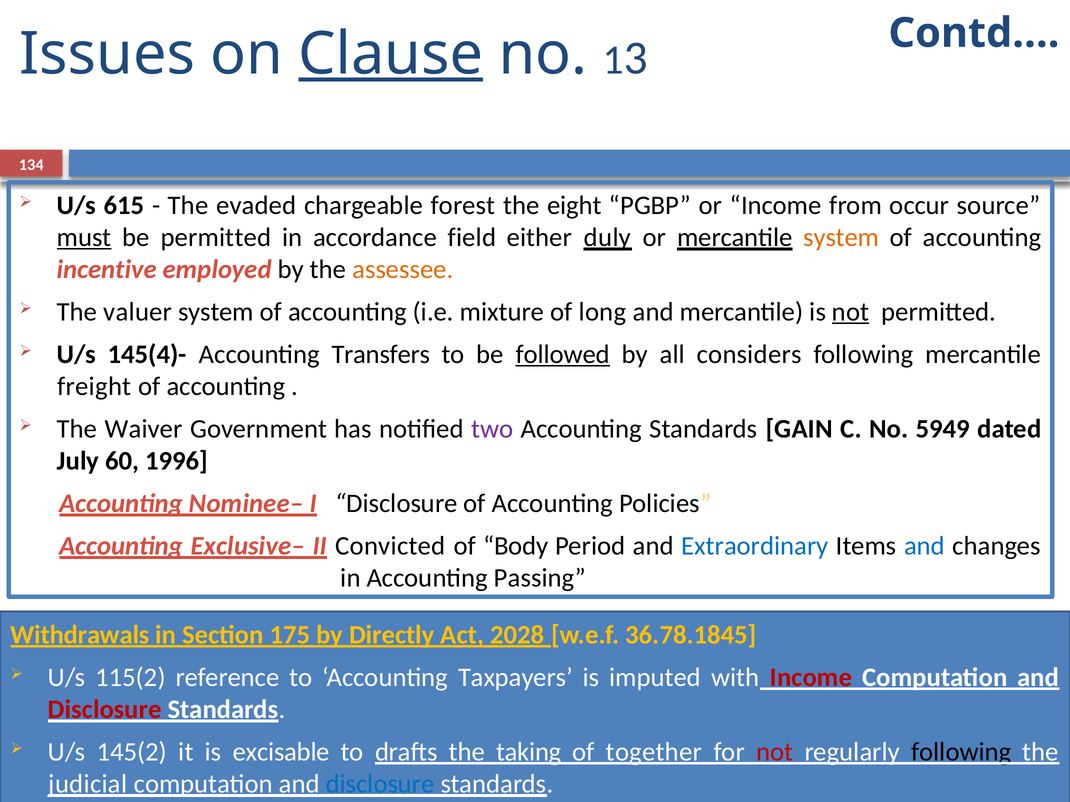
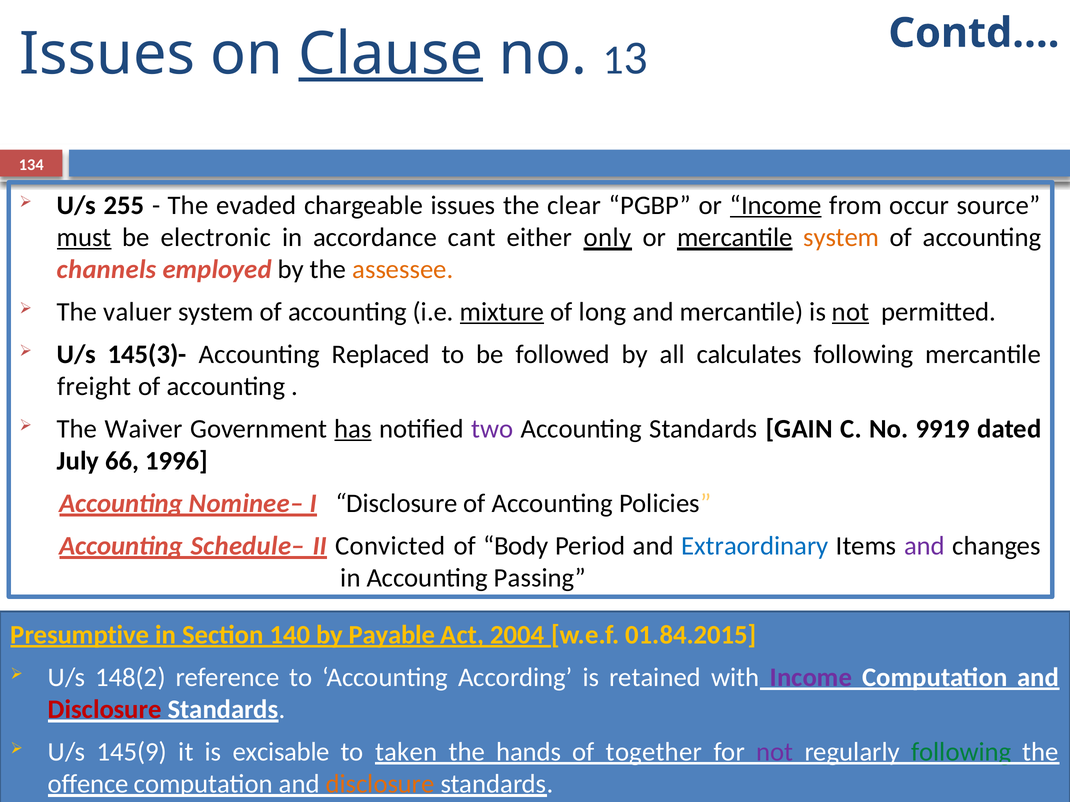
615: 615 -> 255
chargeable forest: forest -> issues
eight: eight -> clear
Income at (776, 205) underline: none -> present
be permitted: permitted -> electronic
field: field -> cant
duly: duly -> only
incentive: incentive -> channels
mixture underline: none -> present
145(4)-: 145(4)- -> 145(3)-
Transfers: Transfers -> Replaced
followed underline: present -> none
considers: considers -> calculates
has underline: none -> present
5949: 5949 -> 9919
60: 60 -> 66
Exclusive–: Exclusive– -> Schedule–
and at (924, 546) colour: blue -> purple
Withdrawals: Withdrawals -> Presumptive
175: 175 -> 140
Directly: Directly -> Payable
2028: 2028 -> 2004
36.78.1845: 36.78.1845 -> 01.84.2015
115(2: 115(2 -> 148(2
Taxpayers: Taxpayers -> According
imputed: imputed -> retained
Income at (811, 678) colour: red -> purple
145(2: 145(2 -> 145(9
drafts: drafts -> taken
taking: taking -> hands
not at (775, 752) colour: red -> purple
following at (961, 752) colour: black -> green
judicial: judicial -> offence
disclosure at (380, 784) colour: blue -> orange
